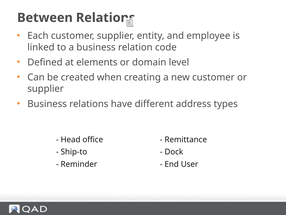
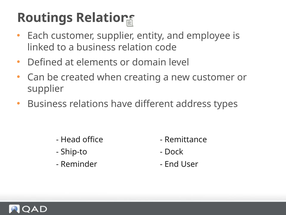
Between: Between -> Routings
